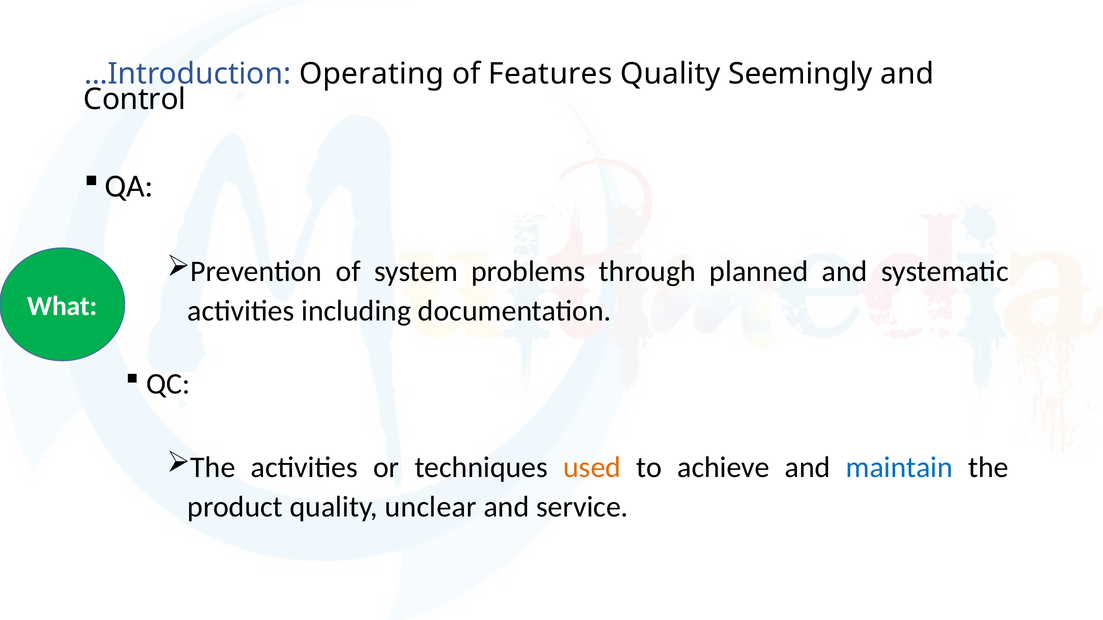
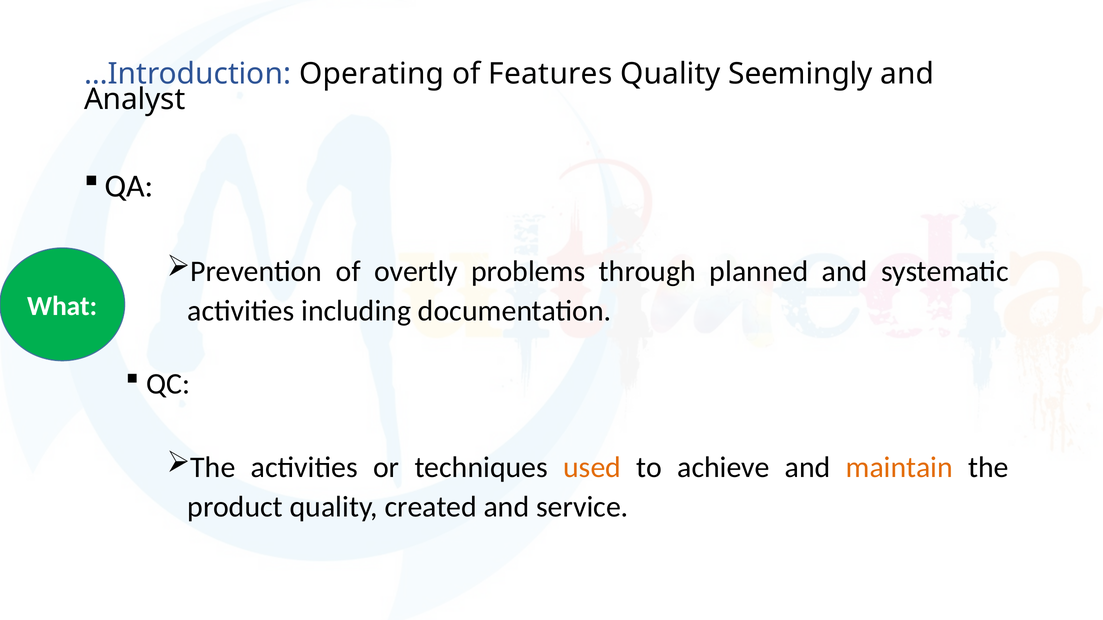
Control: Control -> Analyst
system: system -> overtly
maintain colour: blue -> orange
unclear: unclear -> created
